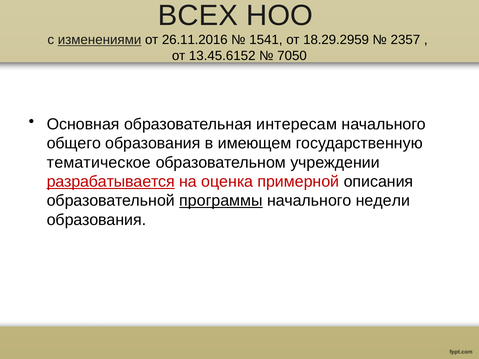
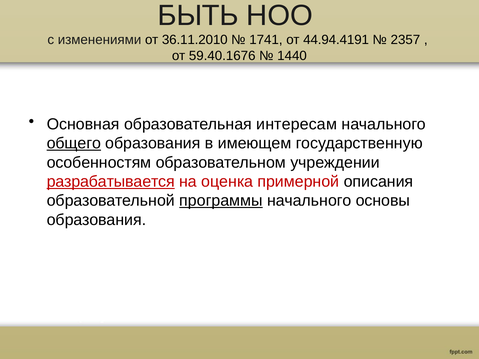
ВСЕХ: ВСЕХ -> БЫТЬ
изменениями underline: present -> none
26.11.2016: 26.11.2016 -> 36.11.2010
1541: 1541 -> 1741
18.29.2959: 18.29.2959 -> 44.94.4191
13.45.6152: 13.45.6152 -> 59.40.1676
7050: 7050 -> 1440
общего underline: none -> present
тематическое: тематическое -> особенностям
недели: недели -> основы
